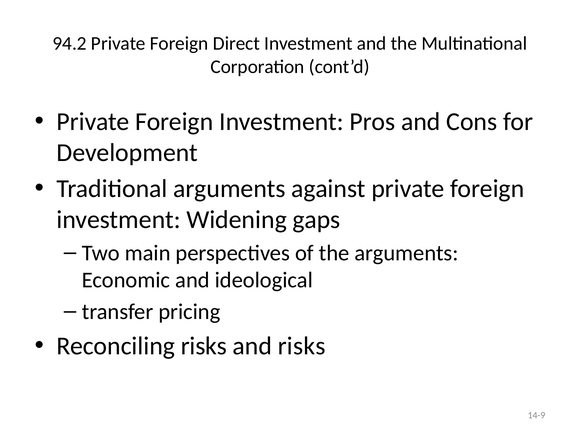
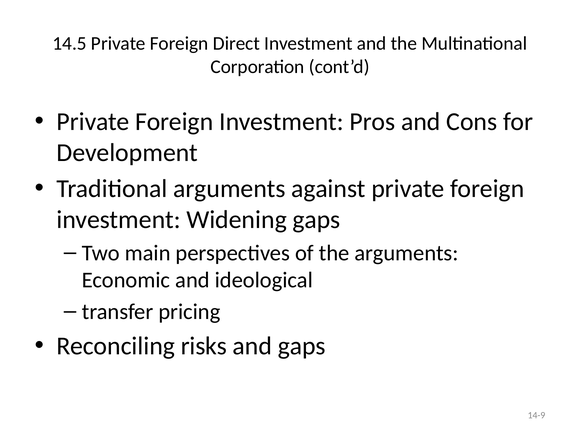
94.2: 94.2 -> 14.5
and risks: risks -> gaps
